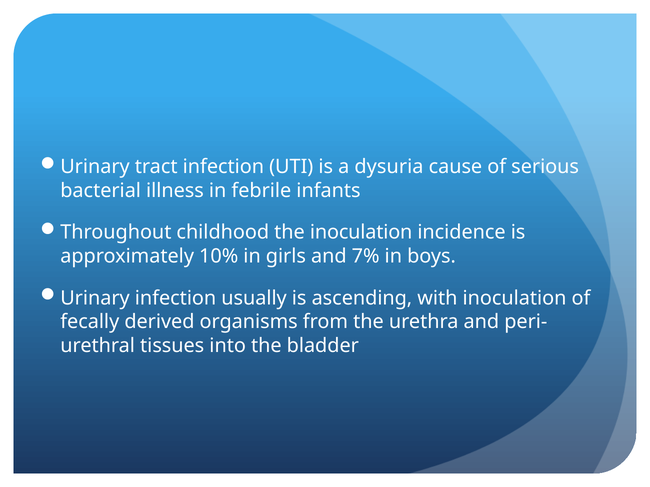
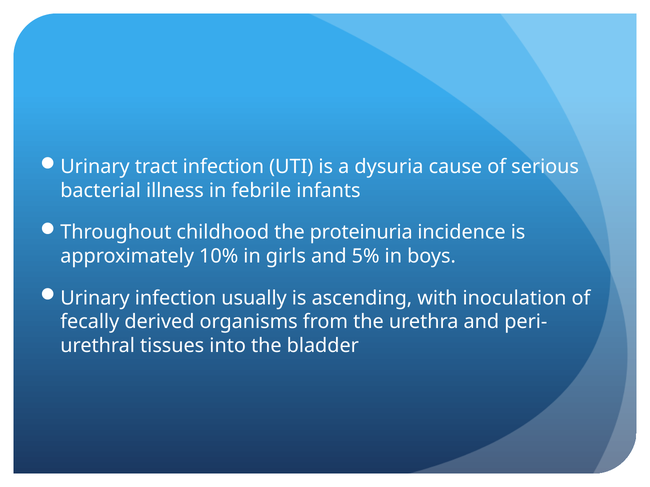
the inoculation: inoculation -> proteinuria
7%: 7% -> 5%
